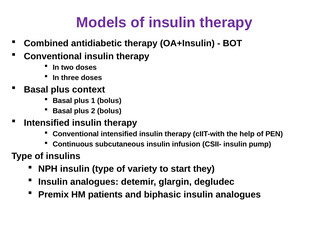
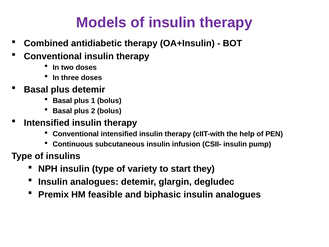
plus context: context -> detemir
patients: patients -> feasible
